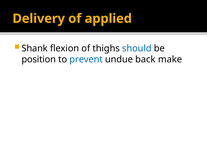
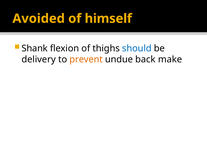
Delivery: Delivery -> Avoided
applied: applied -> himself
position: position -> delivery
prevent colour: blue -> orange
